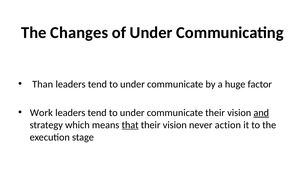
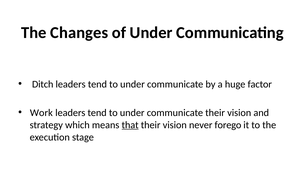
Than: Than -> Ditch
and underline: present -> none
action: action -> forego
